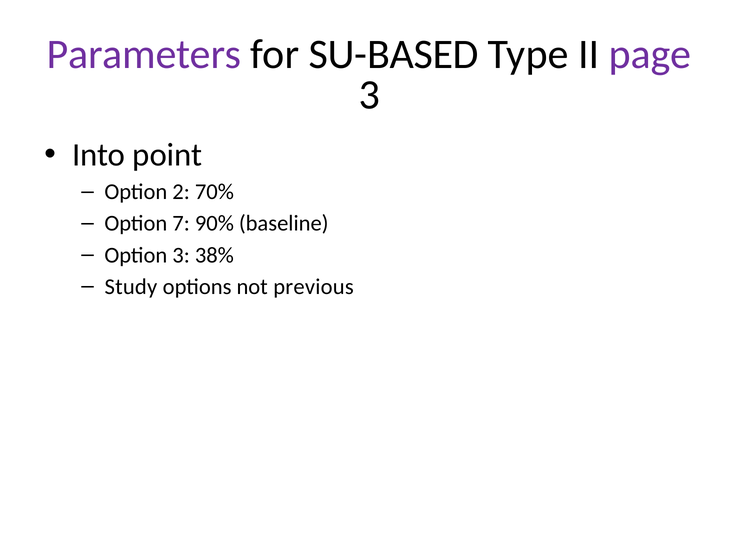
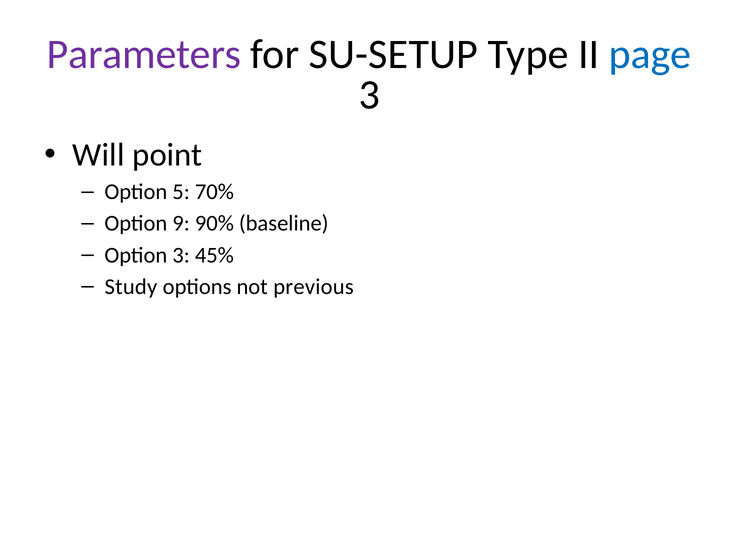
SU-BASED: SU-BASED -> SU-SETUP
page colour: purple -> blue
Into: Into -> Will
2: 2 -> 5
7: 7 -> 9
38%: 38% -> 45%
